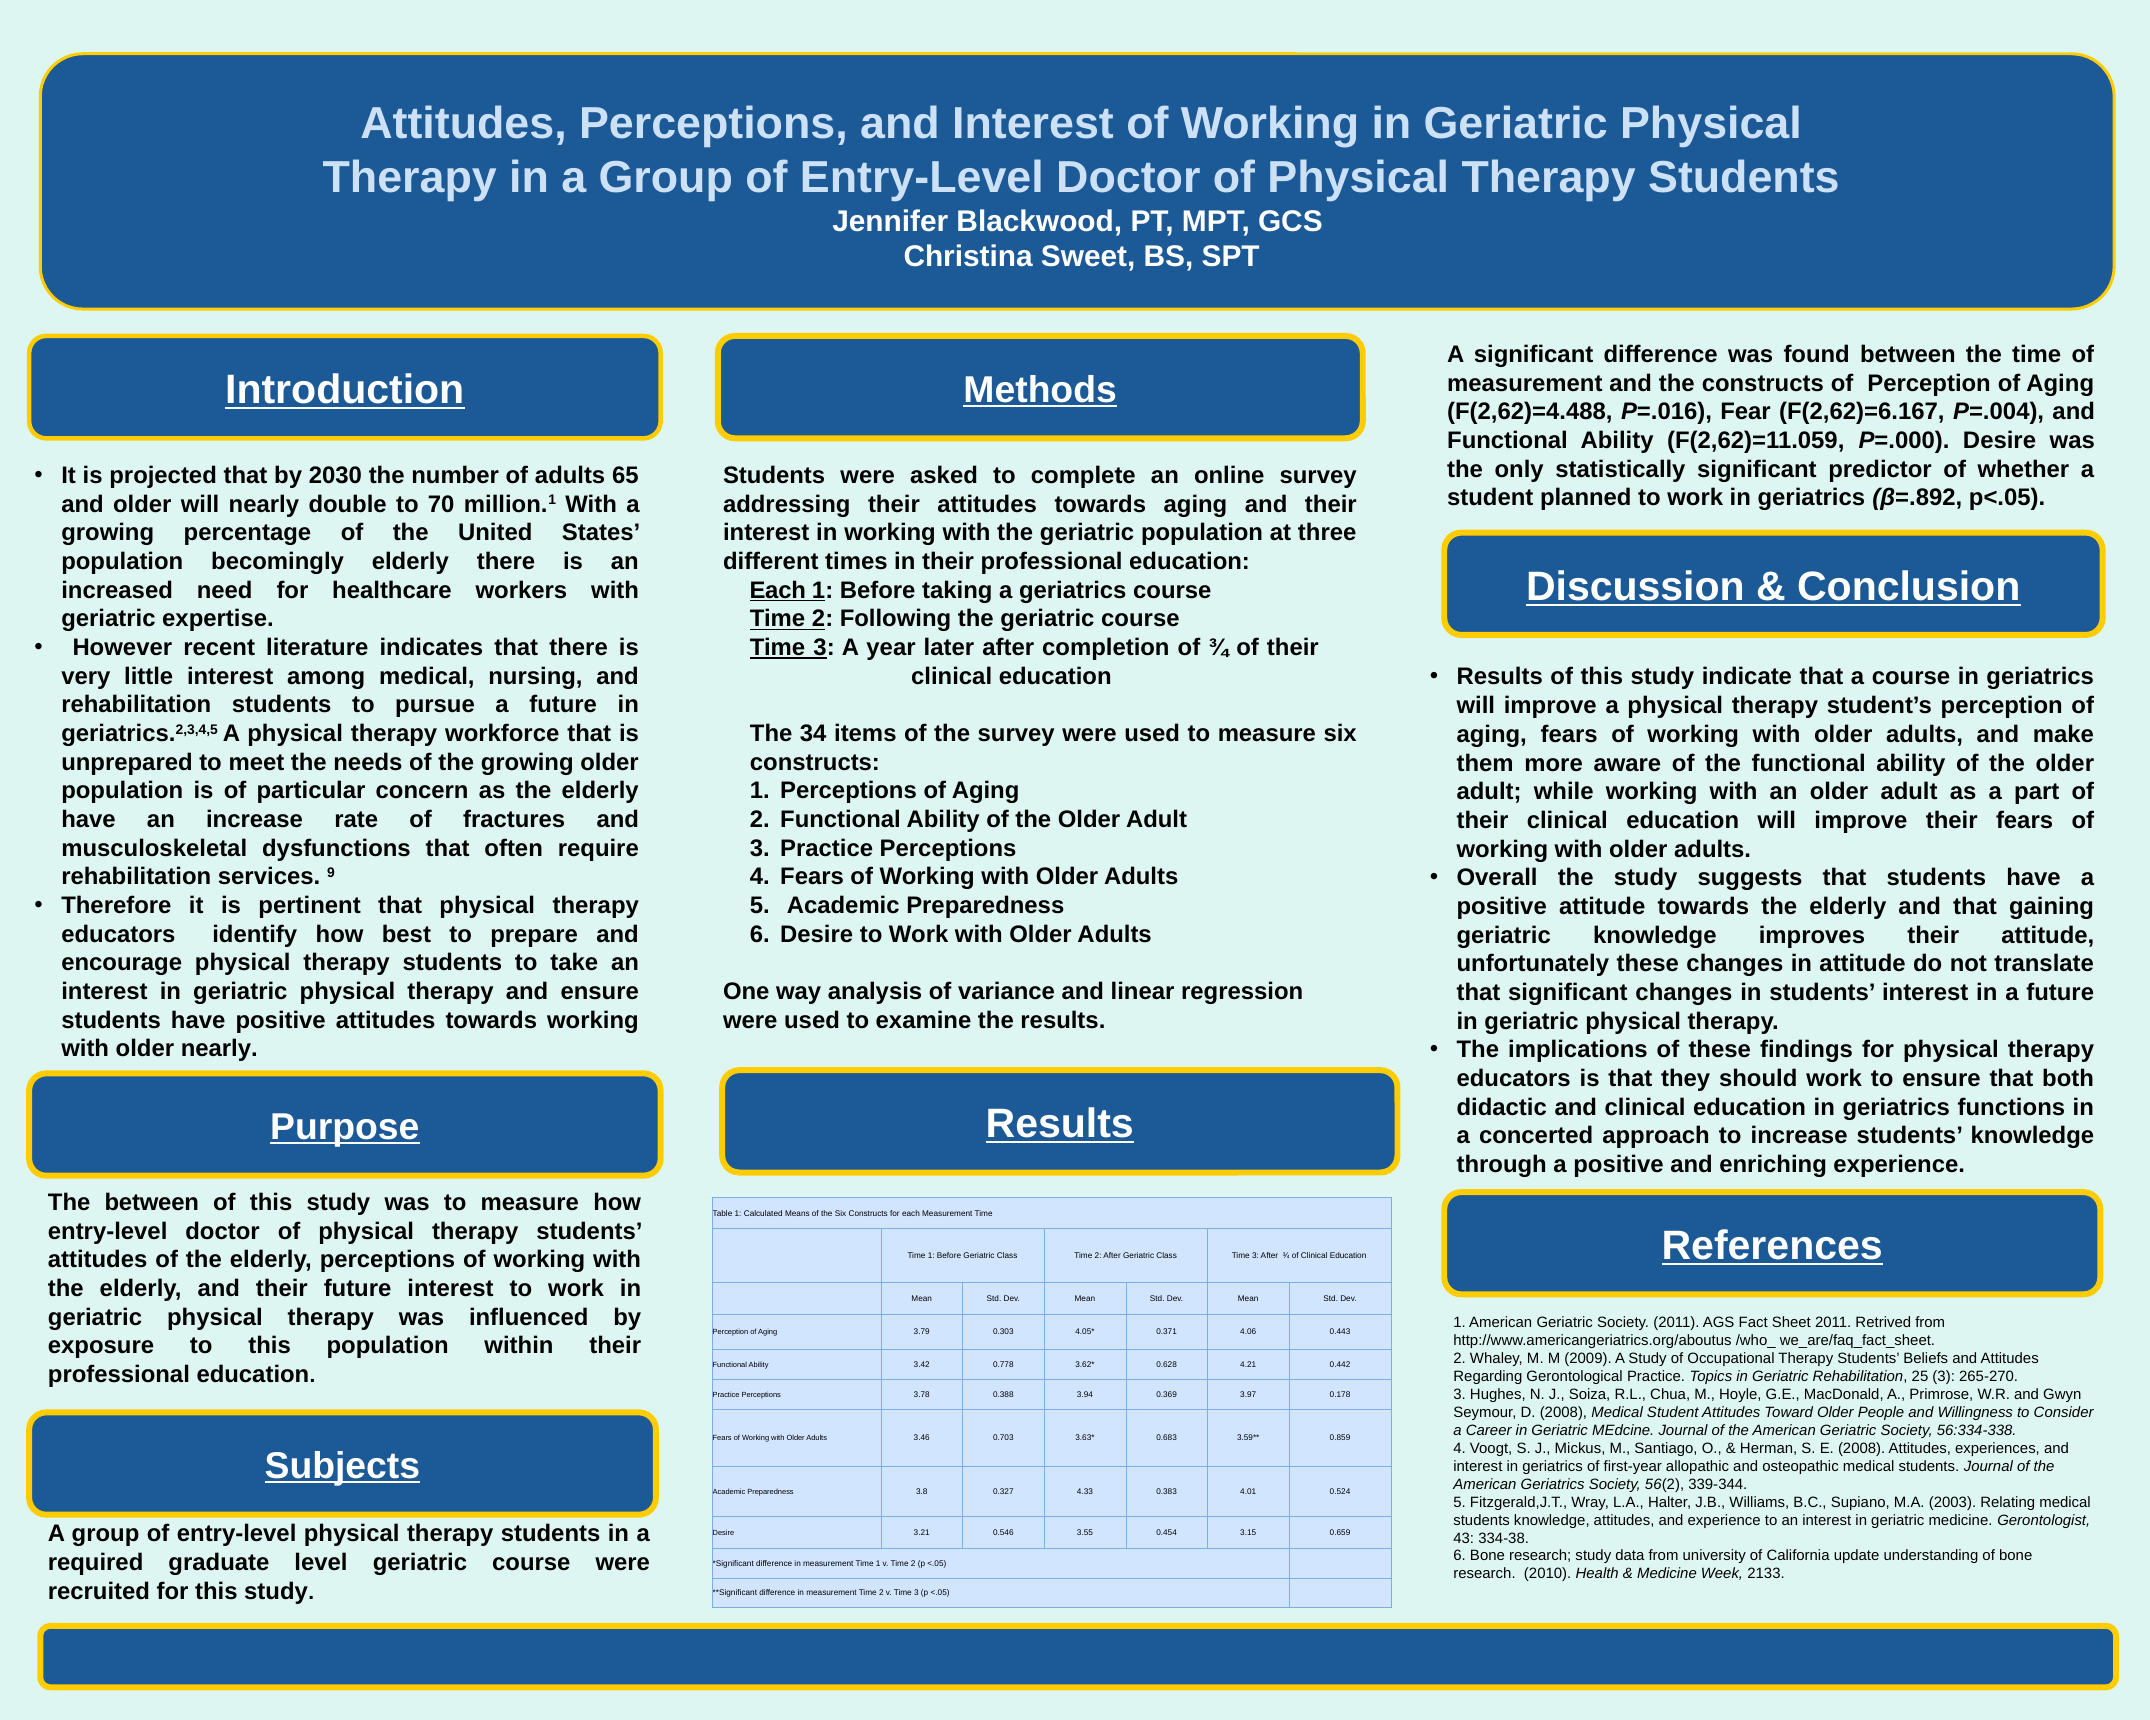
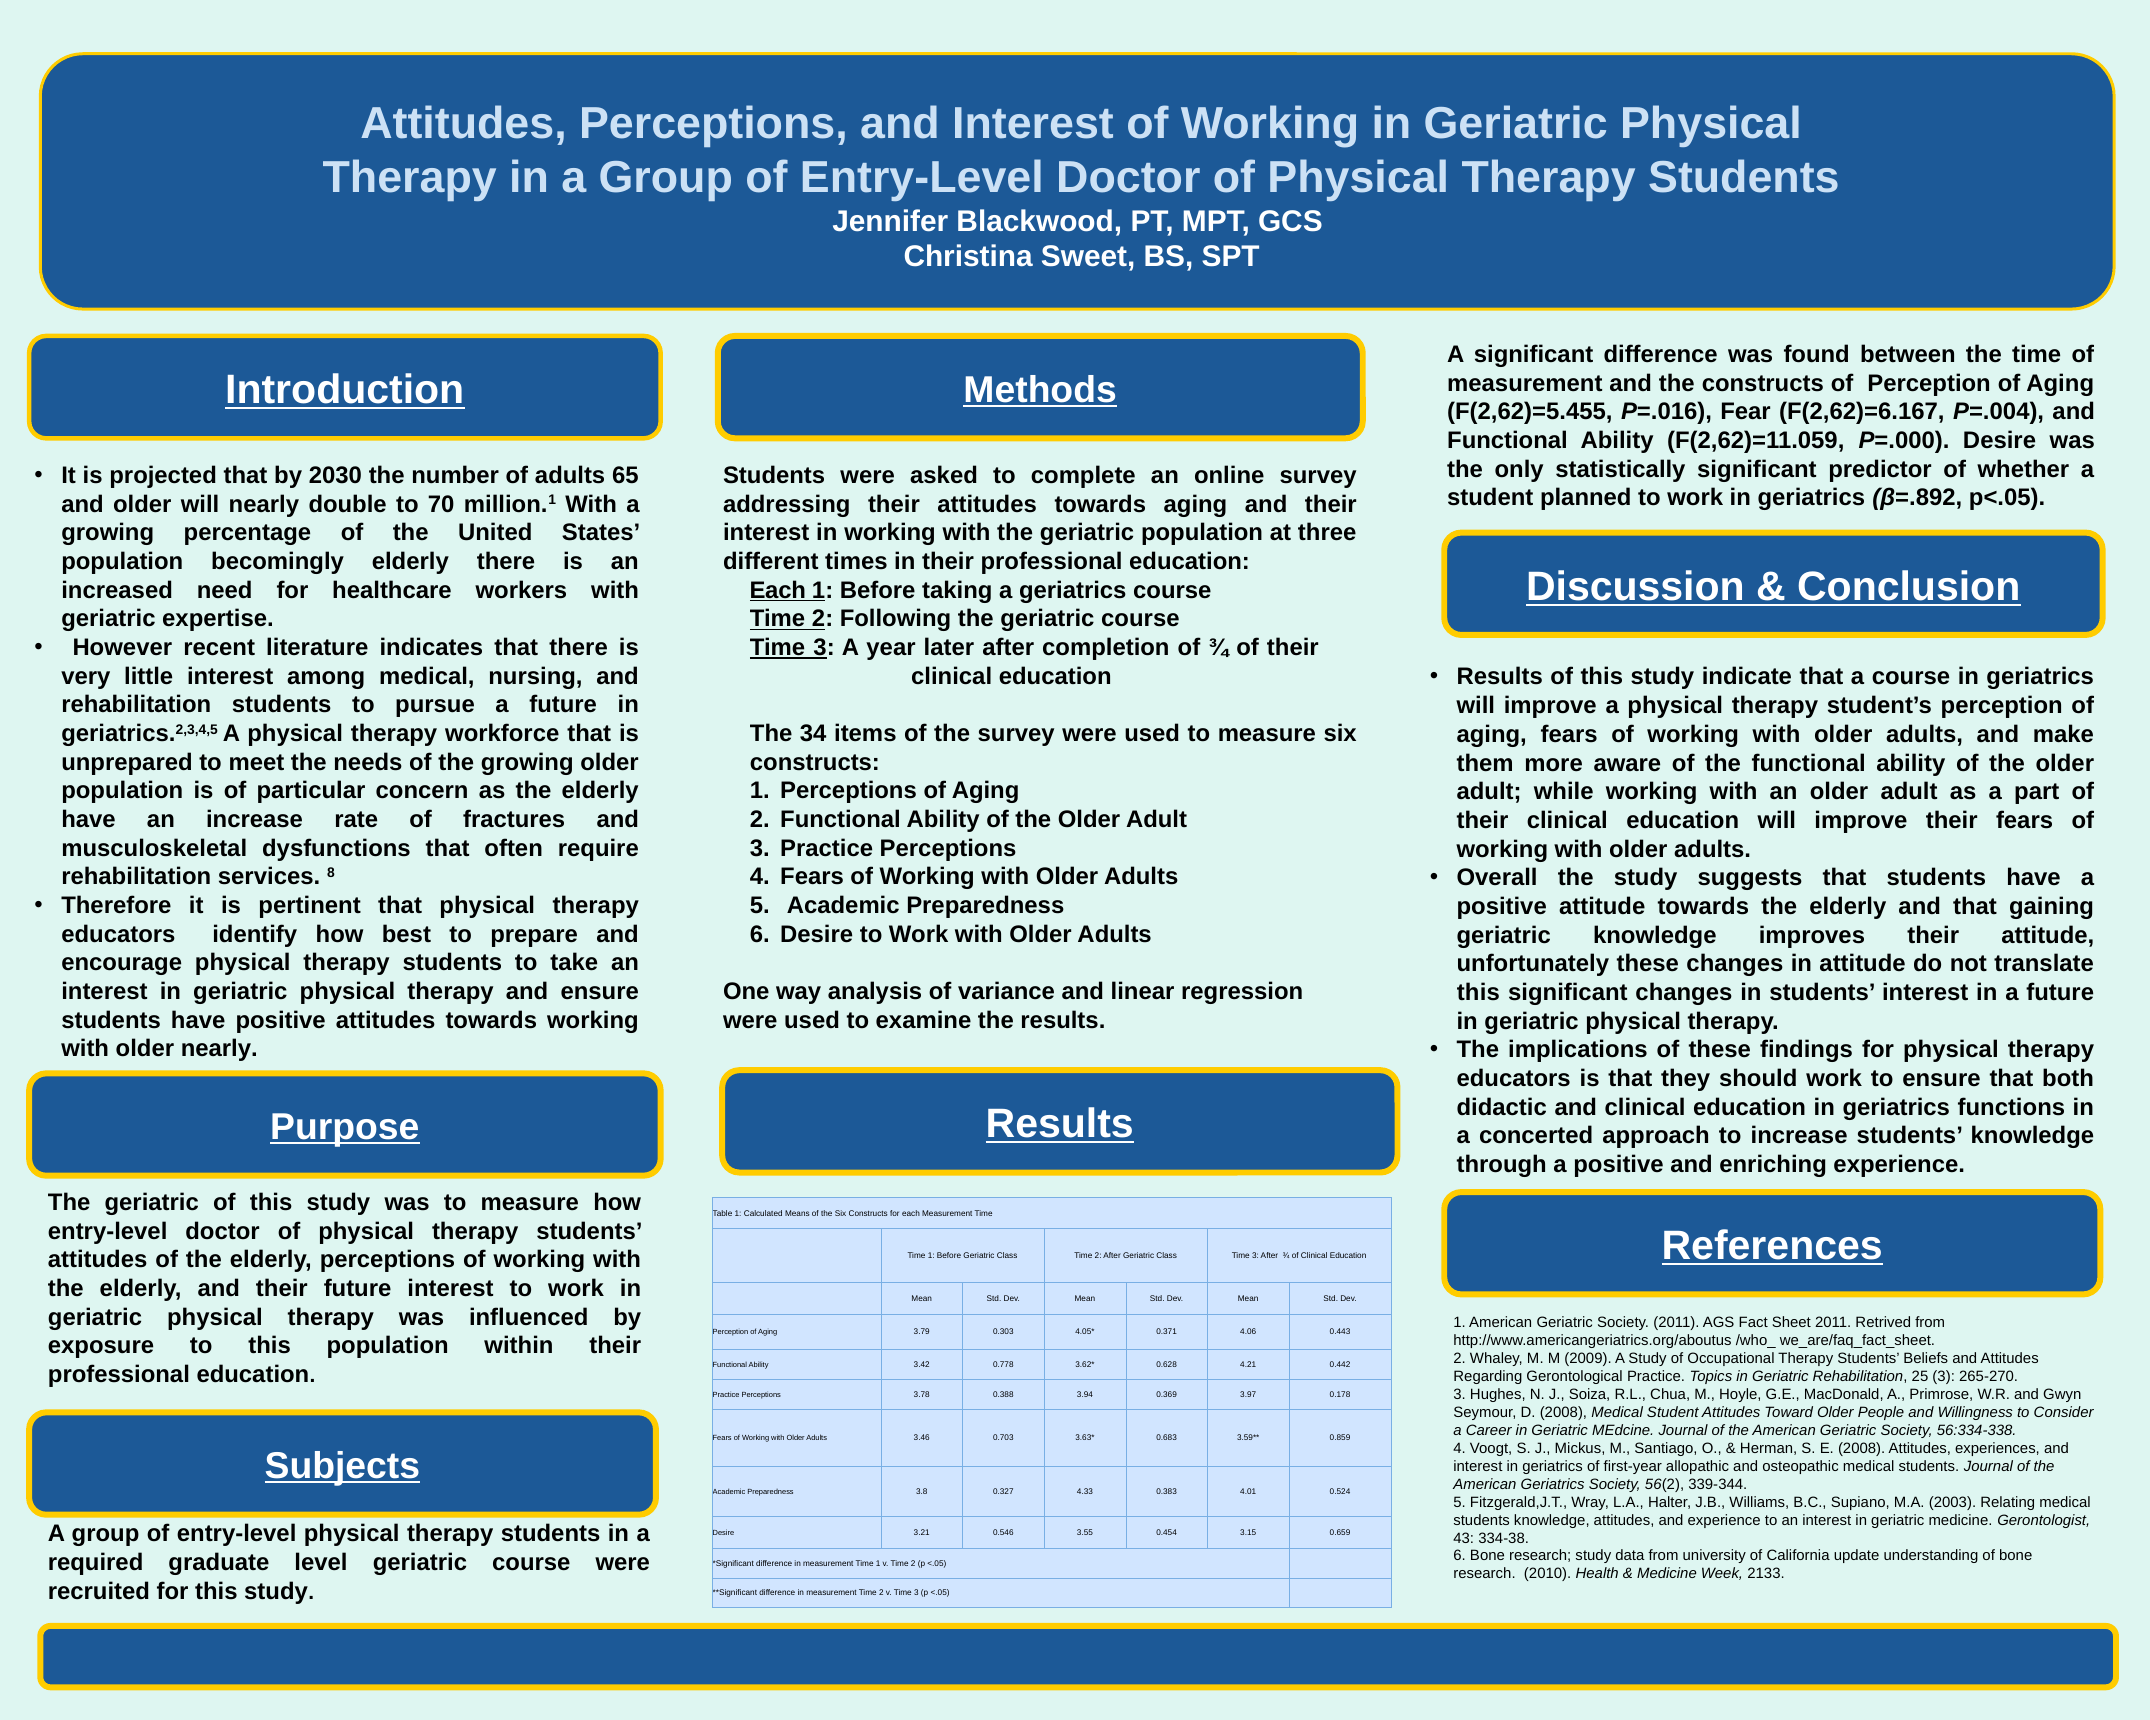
F(2,62)=4.488: F(2,62)=4.488 -> F(2,62)=5.455
9: 9 -> 8
that at (1478, 993): that -> this
between at (152, 1203): between -> geriatric
